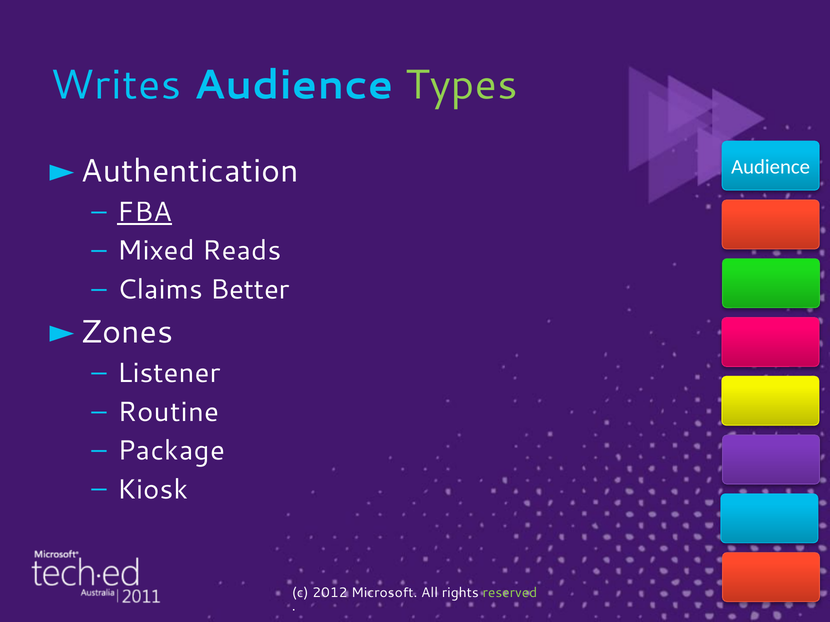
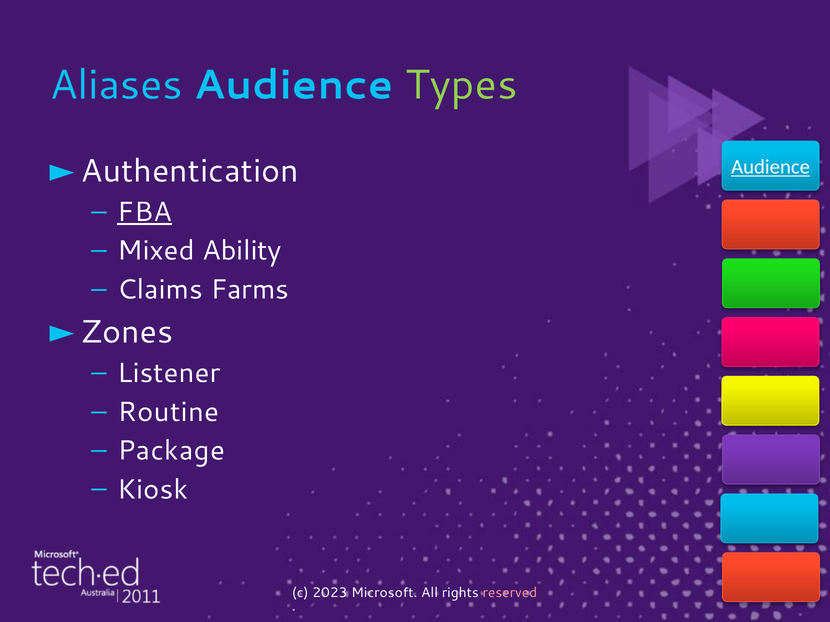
Writes: Writes -> Aliases
Audience at (771, 167) underline: none -> present
Reads: Reads -> Ability
Better: Better -> Farms
2012: 2012 -> 2023
reserved colour: light green -> pink
